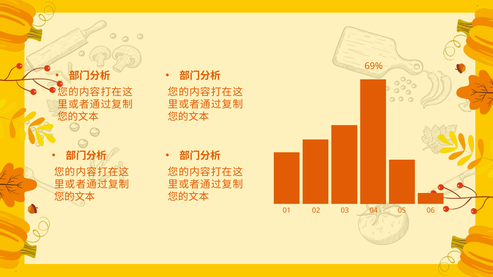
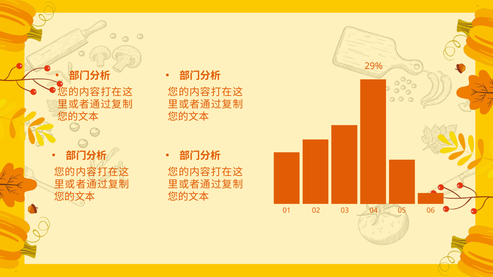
69%: 69% -> 29%
